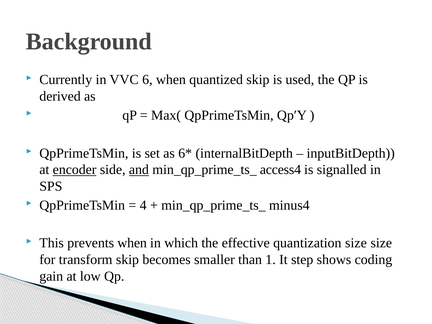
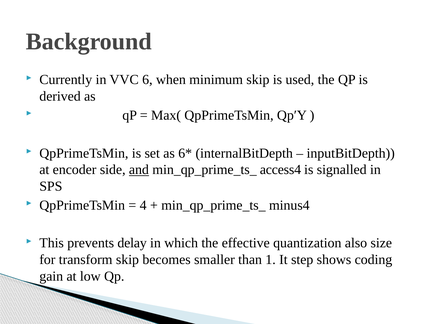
quantized: quantized -> minimum
encoder underline: present -> none
prevents when: when -> delay
quantization size: size -> also
